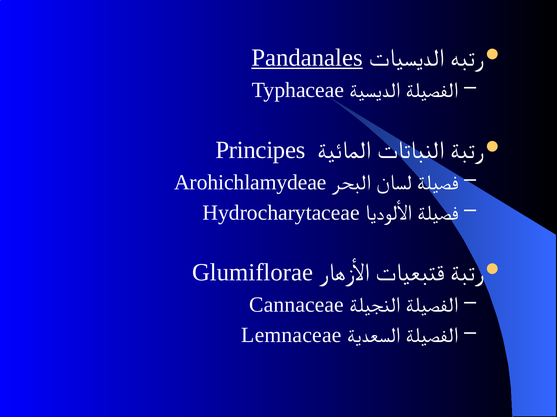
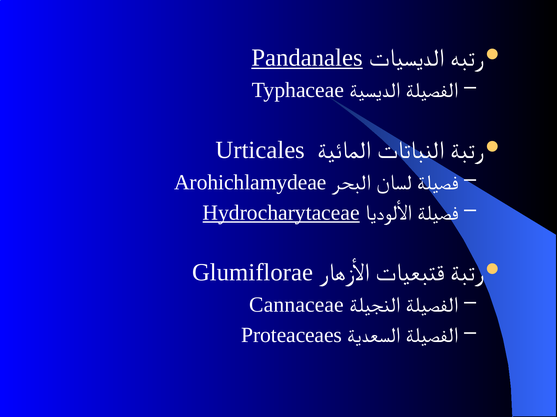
Principes: Principes -> Urticales
Hydrocharytaceae underline: none -> present
Lemnaceae: Lemnaceae -> Proteaceaes
